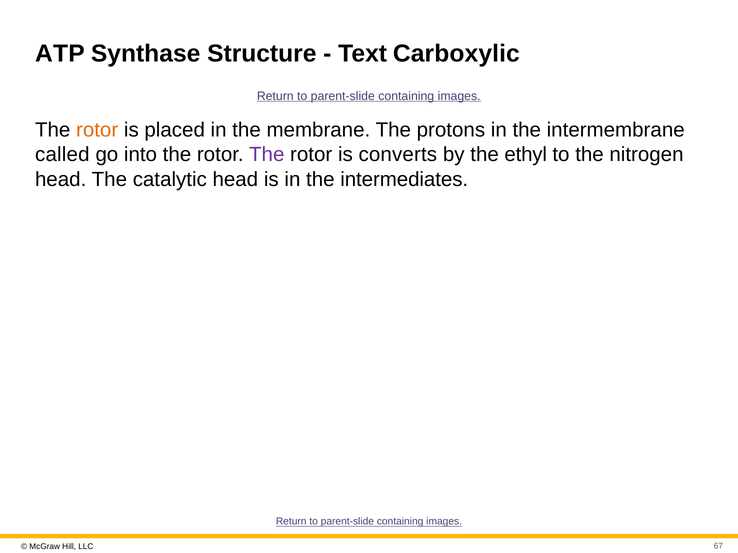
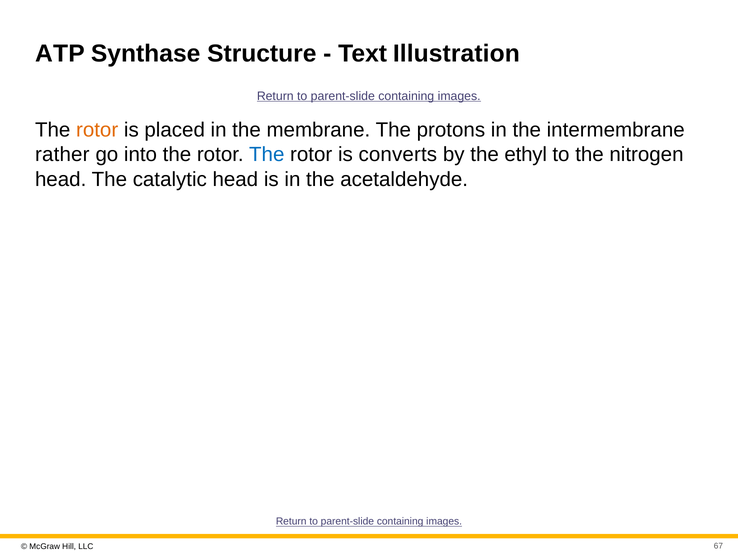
Carboxylic: Carboxylic -> Illustration
called: called -> rather
The at (267, 155) colour: purple -> blue
intermediates: intermediates -> acetaldehyde
